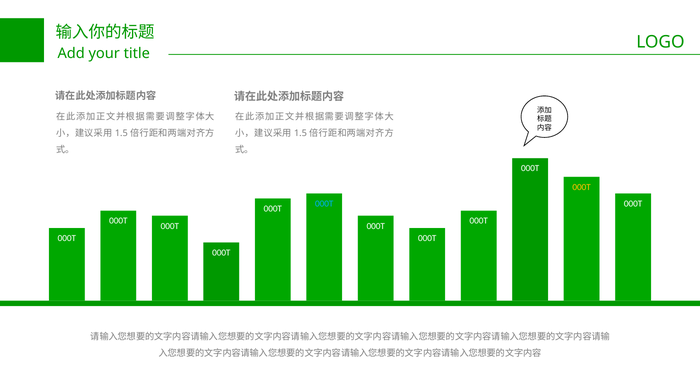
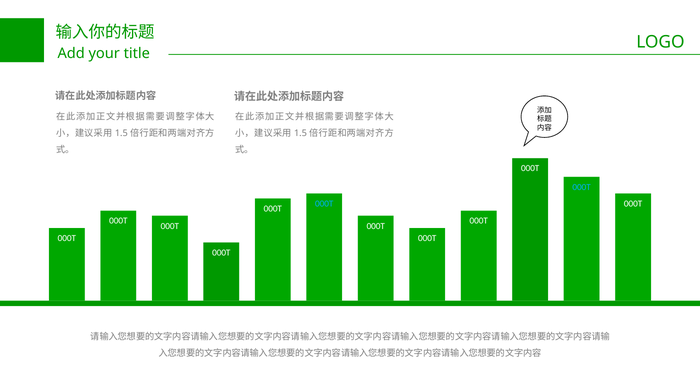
000T at (582, 187) colour: yellow -> light blue
